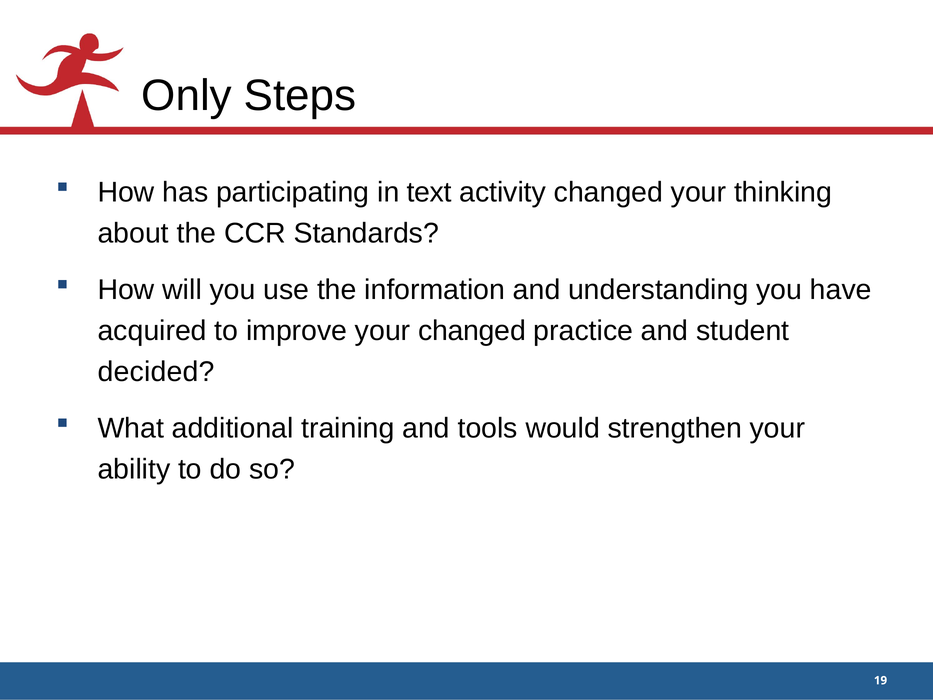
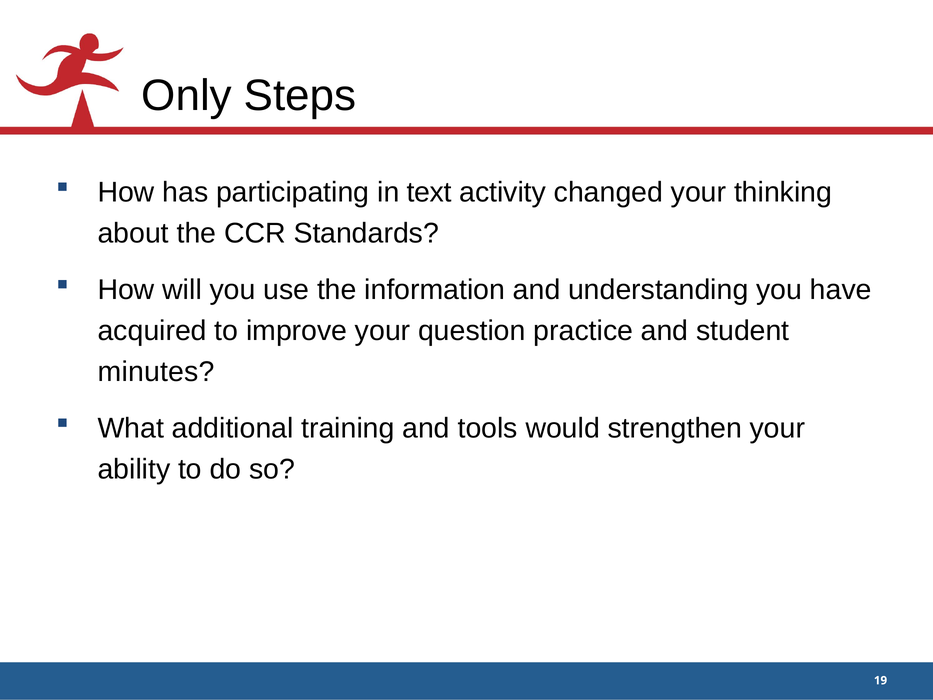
your changed: changed -> question
decided: decided -> minutes
